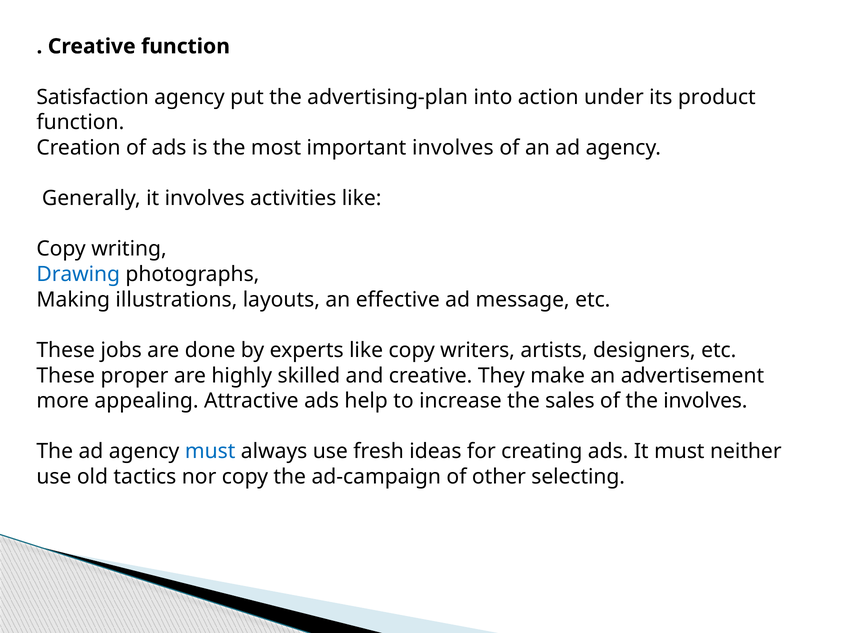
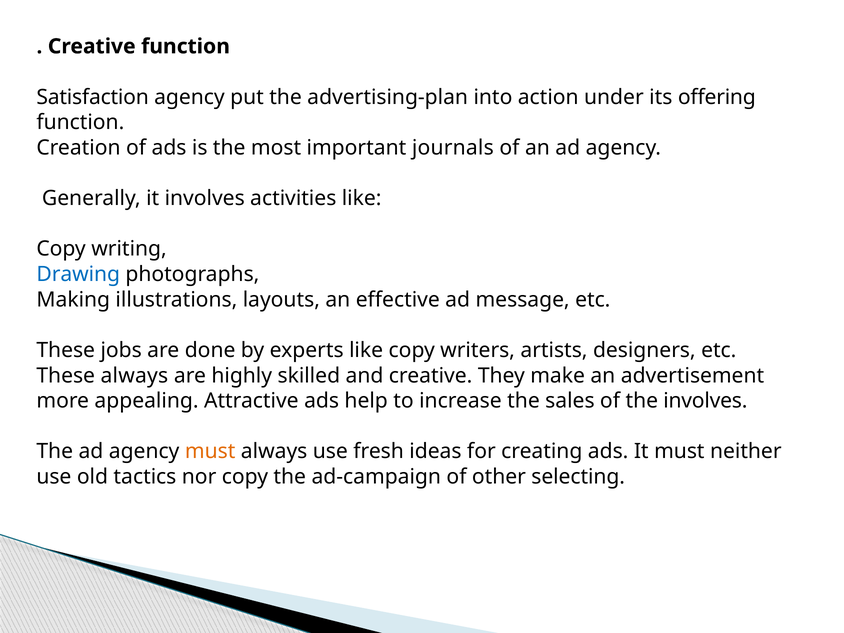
product: product -> offering
important involves: involves -> journals
These proper: proper -> always
must at (210, 452) colour: blue -> orange
